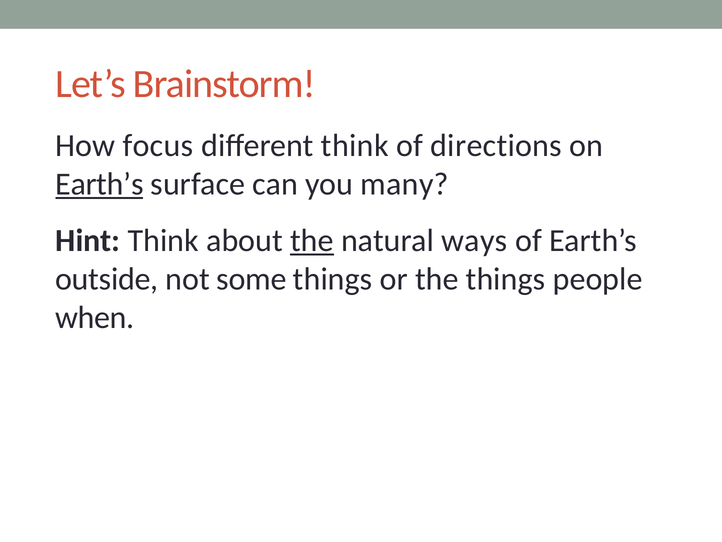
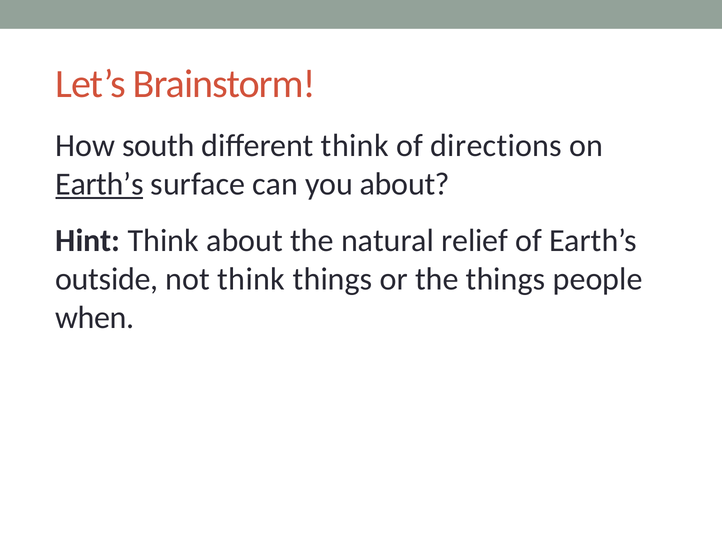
focus: focus -> south
you many: many -> about
the at (312, 241) underline: present -> none
ways: ways -> relief
not some: some -> think
